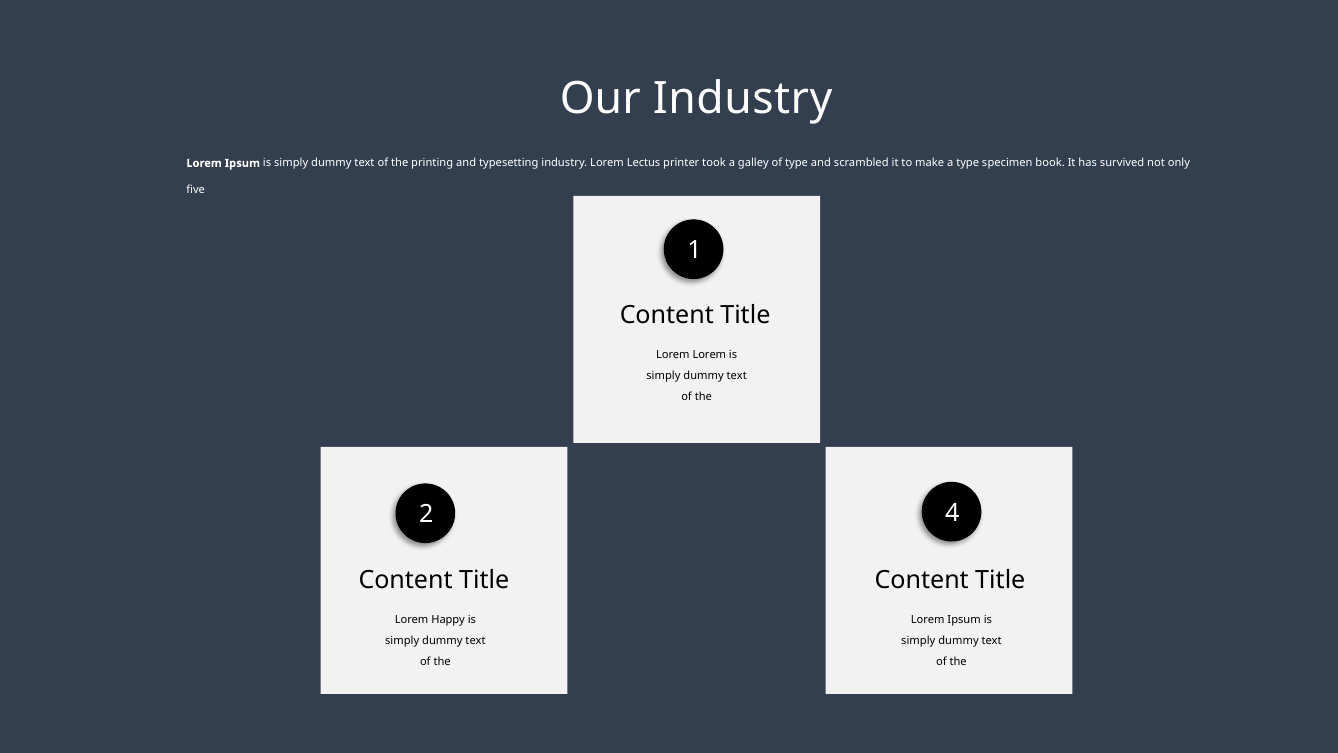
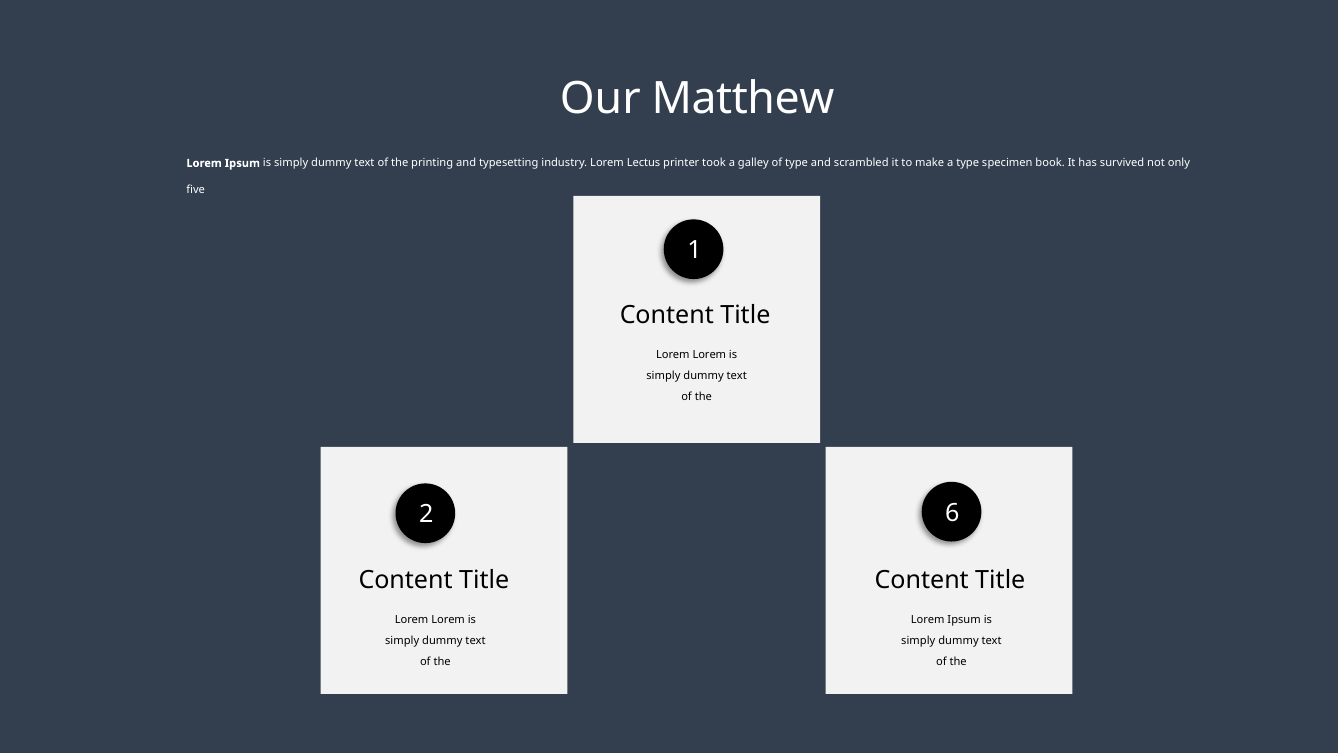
Our Industry: Industry -> Matthew
4: 4 -> 6
Happy at (448, 620): Happy -> Lorem
